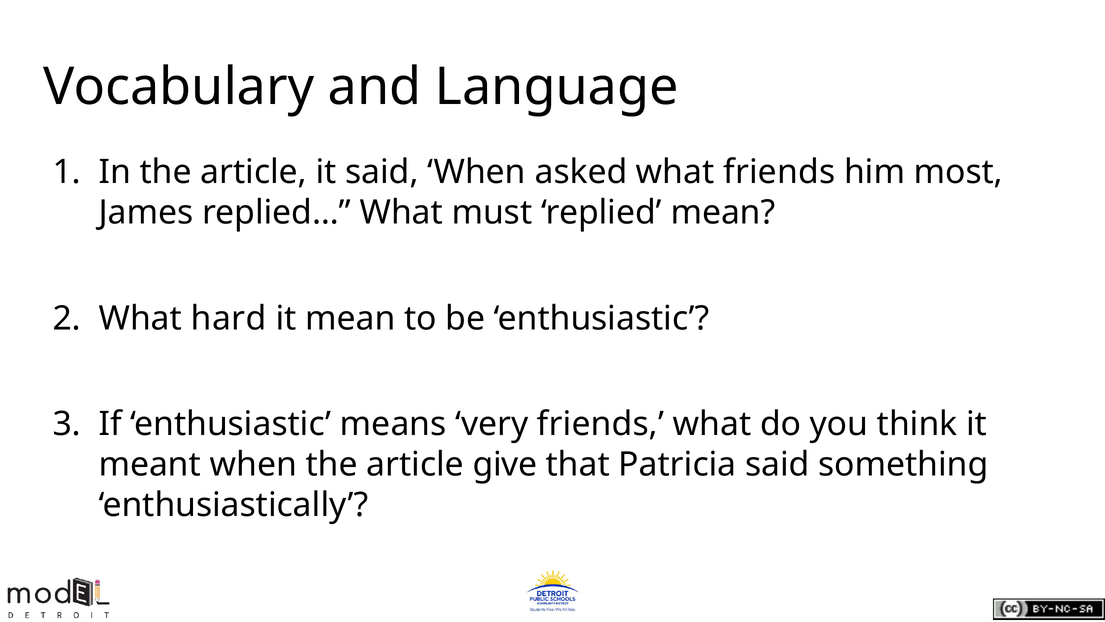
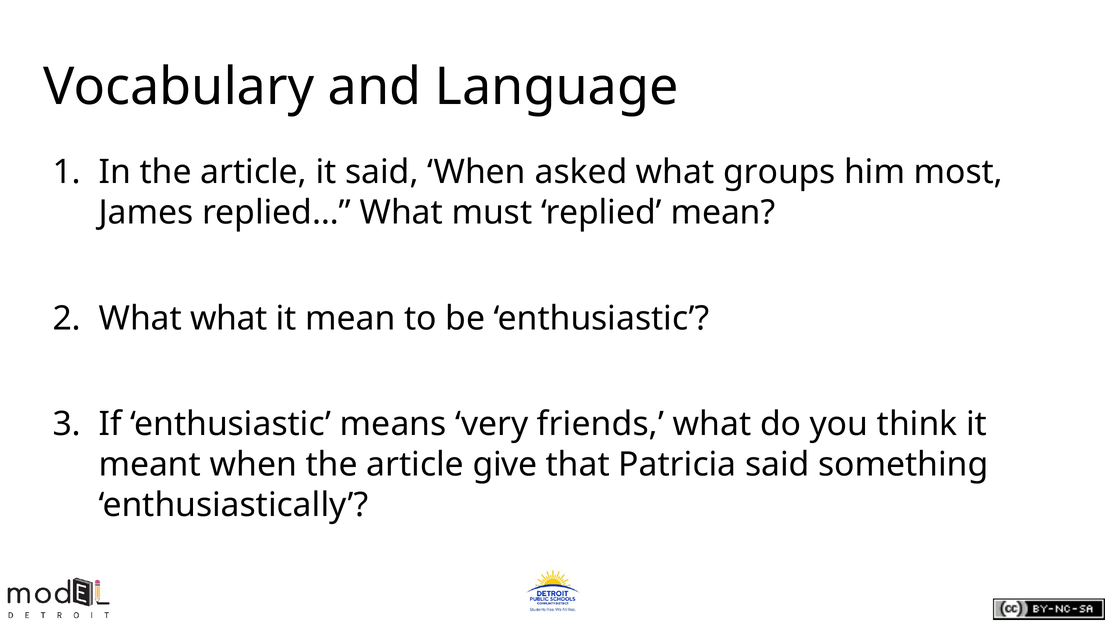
what friends: friends -> groups
What hard: hard -> what
